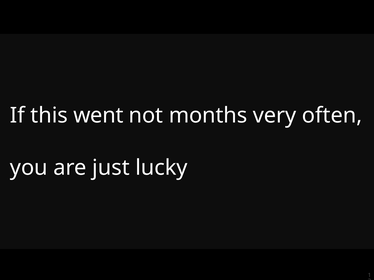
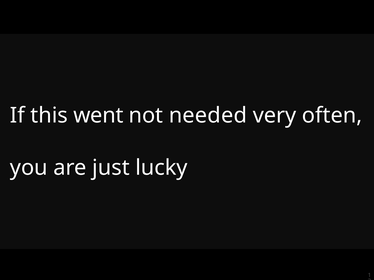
months: months -> needed
